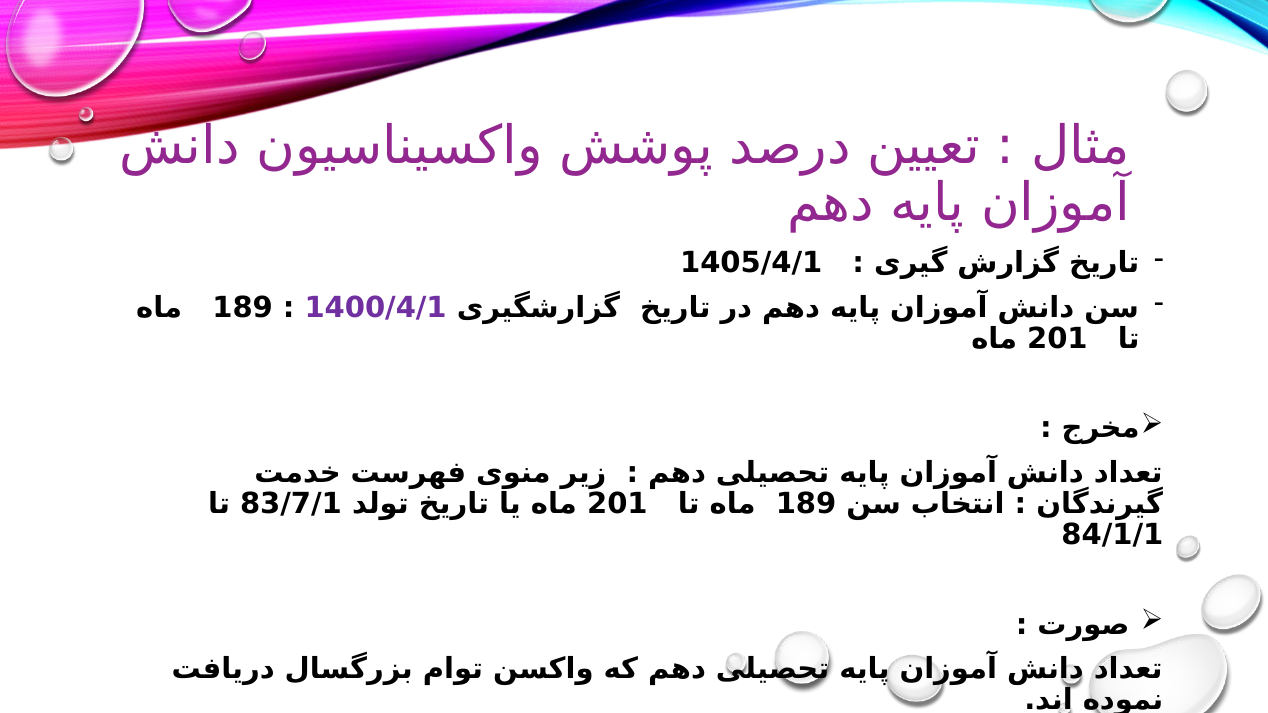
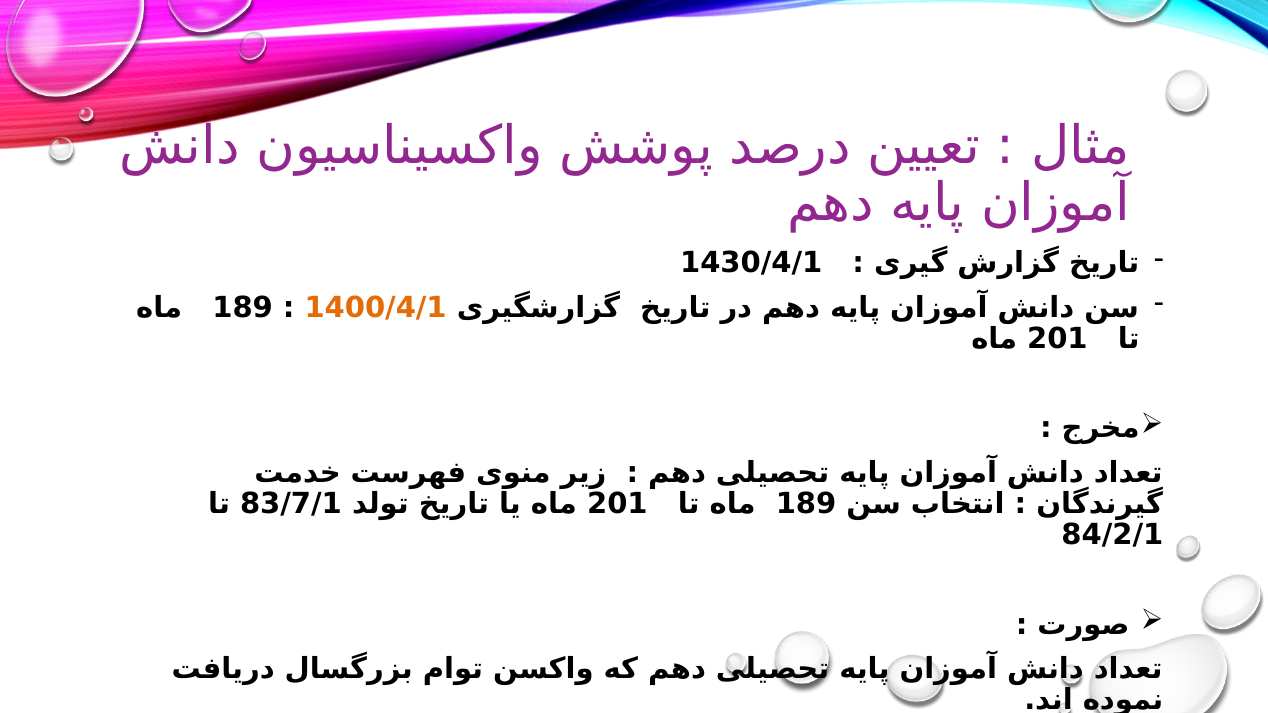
1405/4/1: 1405/4/1 -> 1430/4/1
1400/4/1 colour: purple -> orange
84/1/1: 84/1/1 -> 84/2/1
